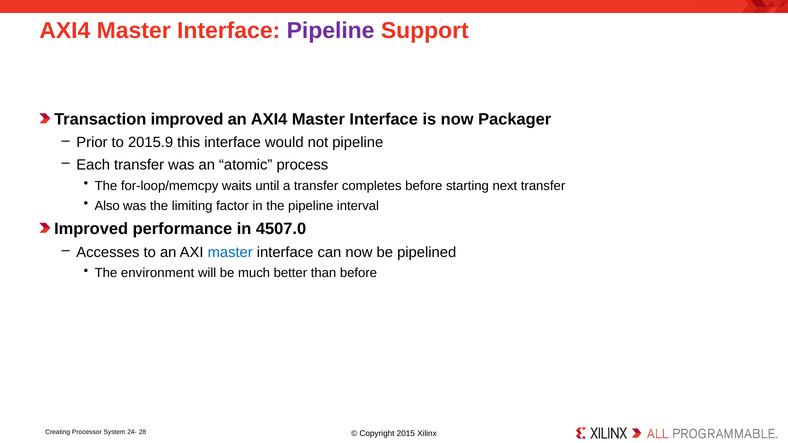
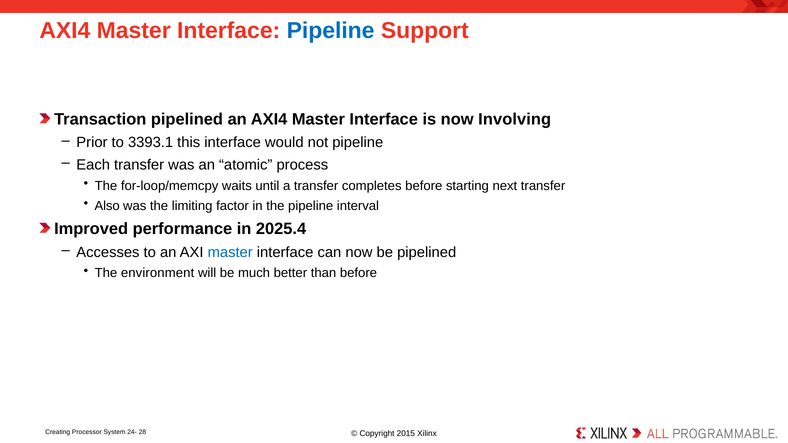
Pipeline at (331, 31) colour: purple -> blue
Transaction improved: improved -> pipelined
Packager: Packager -> Involving
2015.9: 2015.9 -> 3393.1
4507.0: 4507.0 -> 2025.4
